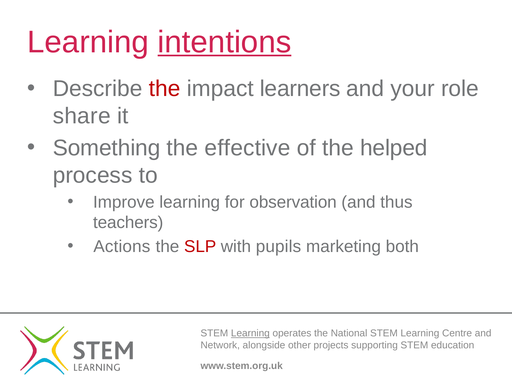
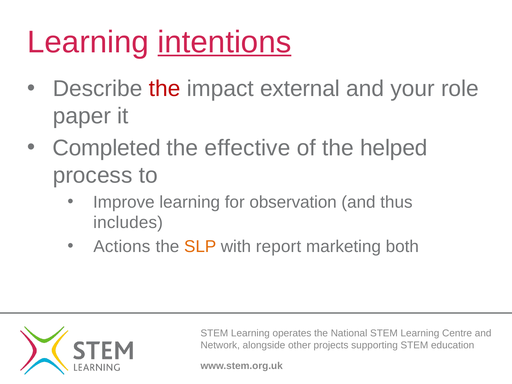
learners: learners -> external
share: share -> paper
Something: Something -> Completed
teachers: teachers -> includes
SLP colour: red -> orange
pupils: pupils -> report
Learning at (250, 333) underline: present -> none
